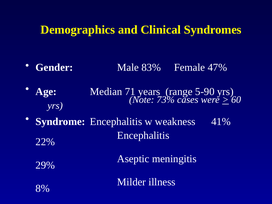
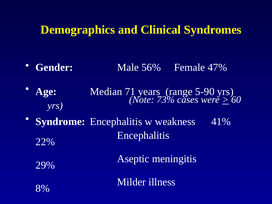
83%: 83% -> 56%
